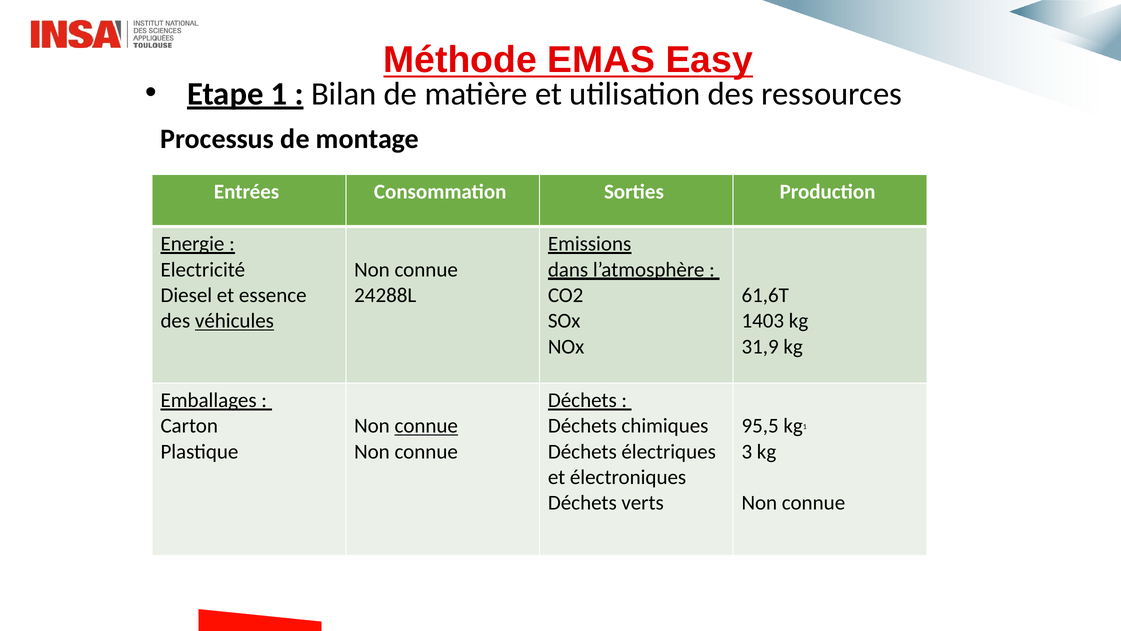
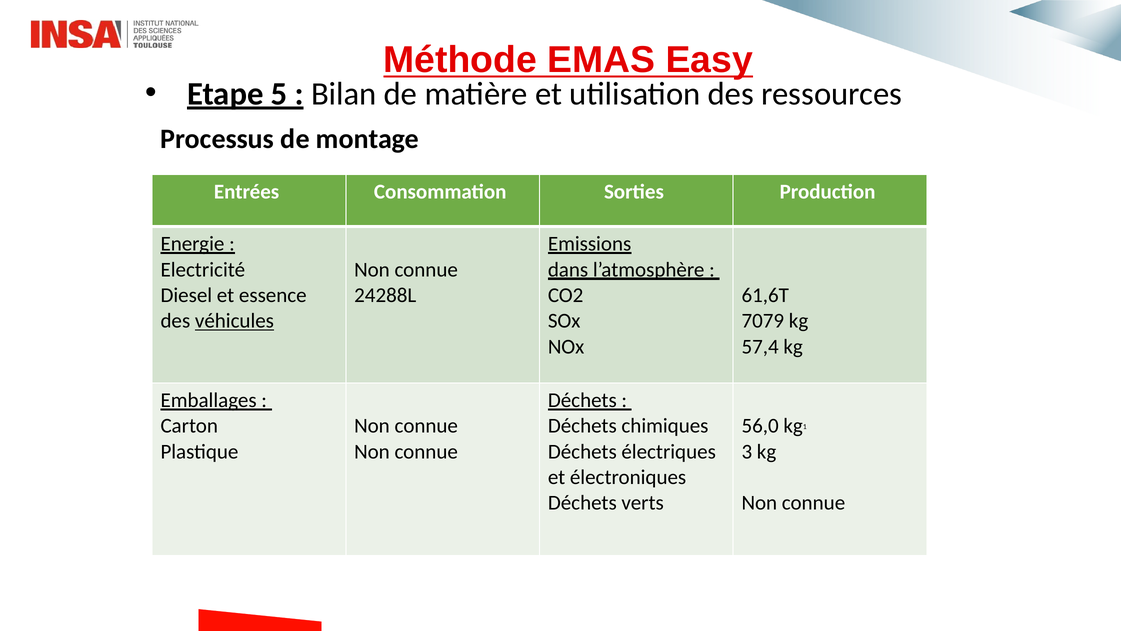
Etape 1: 1 -> 5
1403: 1403 -> 7079
31,9: 31,9 -> 57,4
connue at (426, 426) underline: present -> none
95,5: 95,5 -> 56,0
